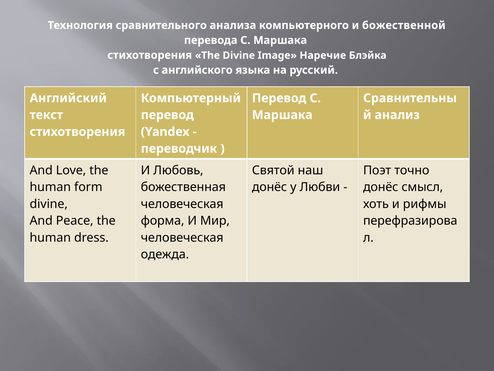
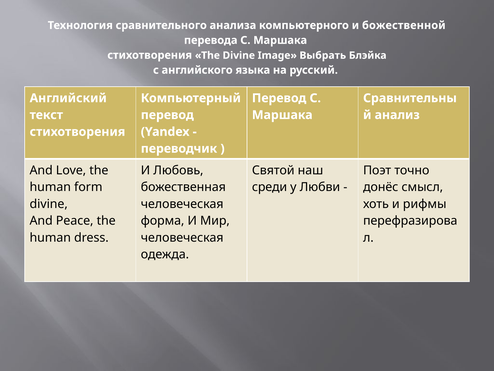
Наречие: Наречие -> Выбрать
донёс at (270, 187): донёс -> среди
